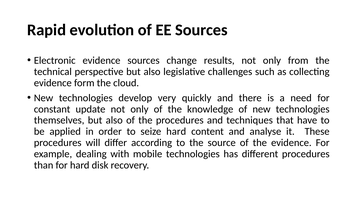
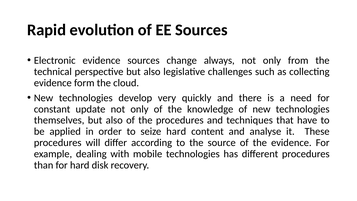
results: results -> always
